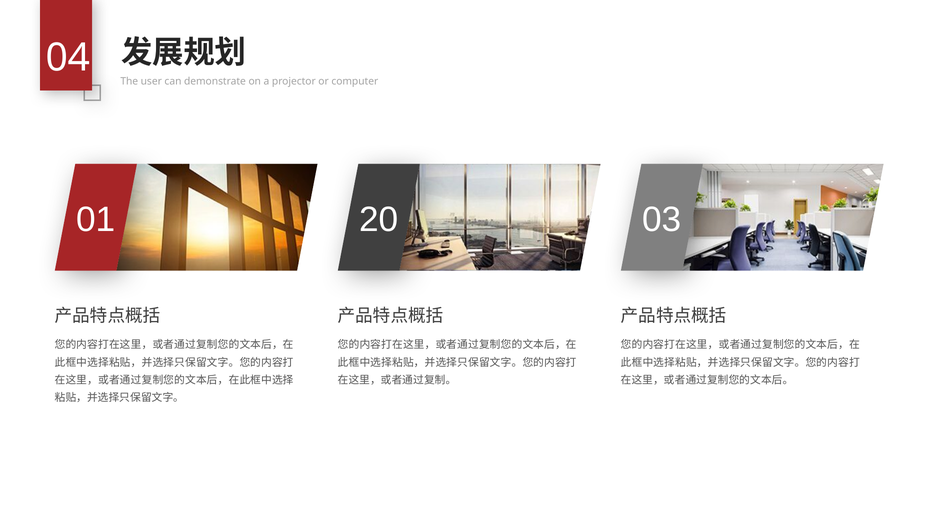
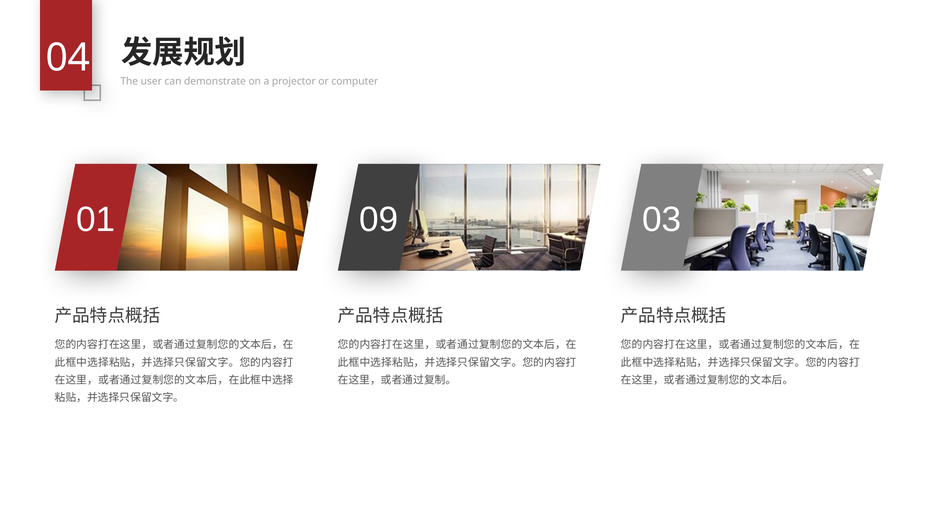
20: 20 -> 09
